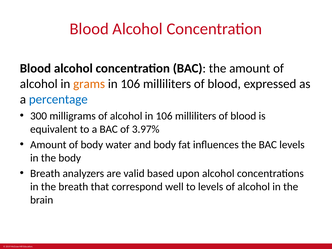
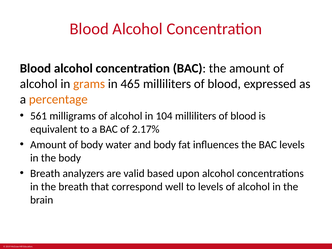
106 at (130, 84): 106 -> 465
percentage colour: blue -> orange
300: 300 -> 561
alcohol in 106: 106 -> 104
3.97%: 3.97% -> 2.17%
